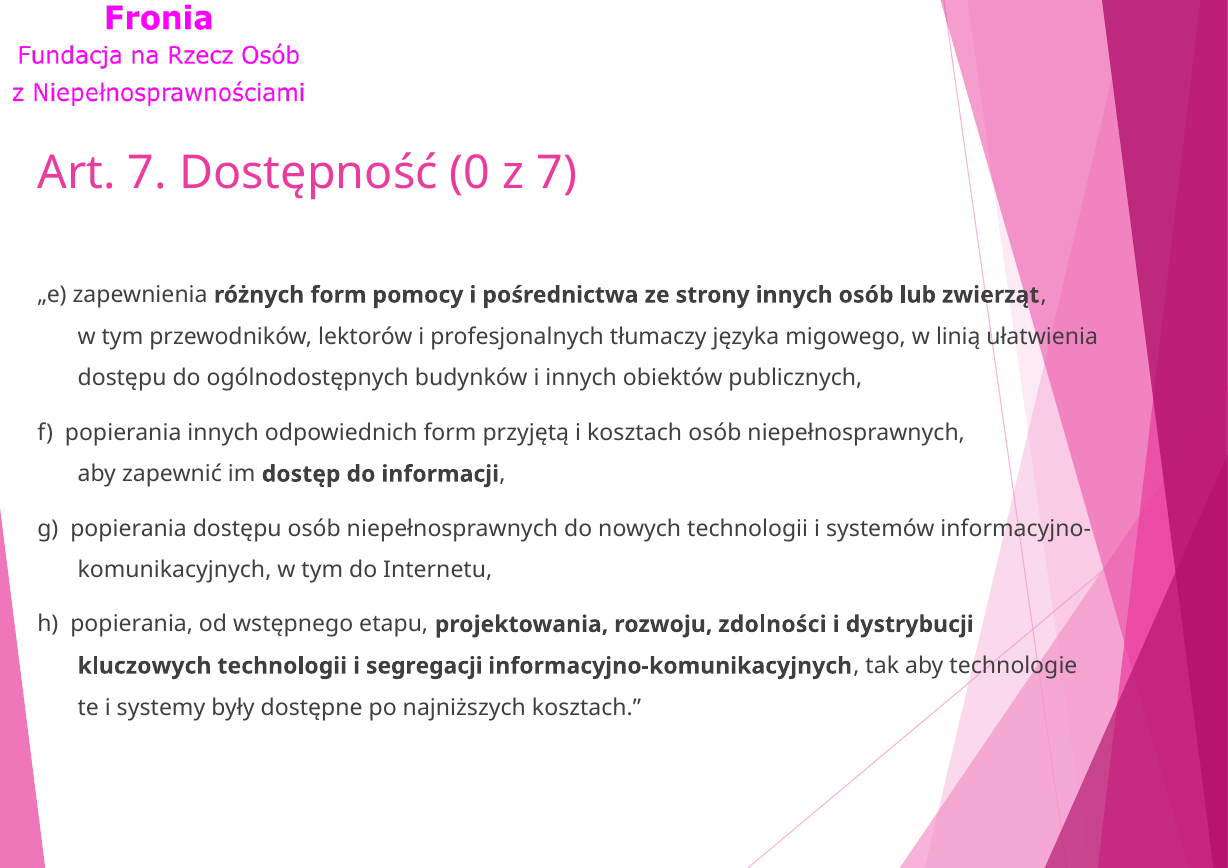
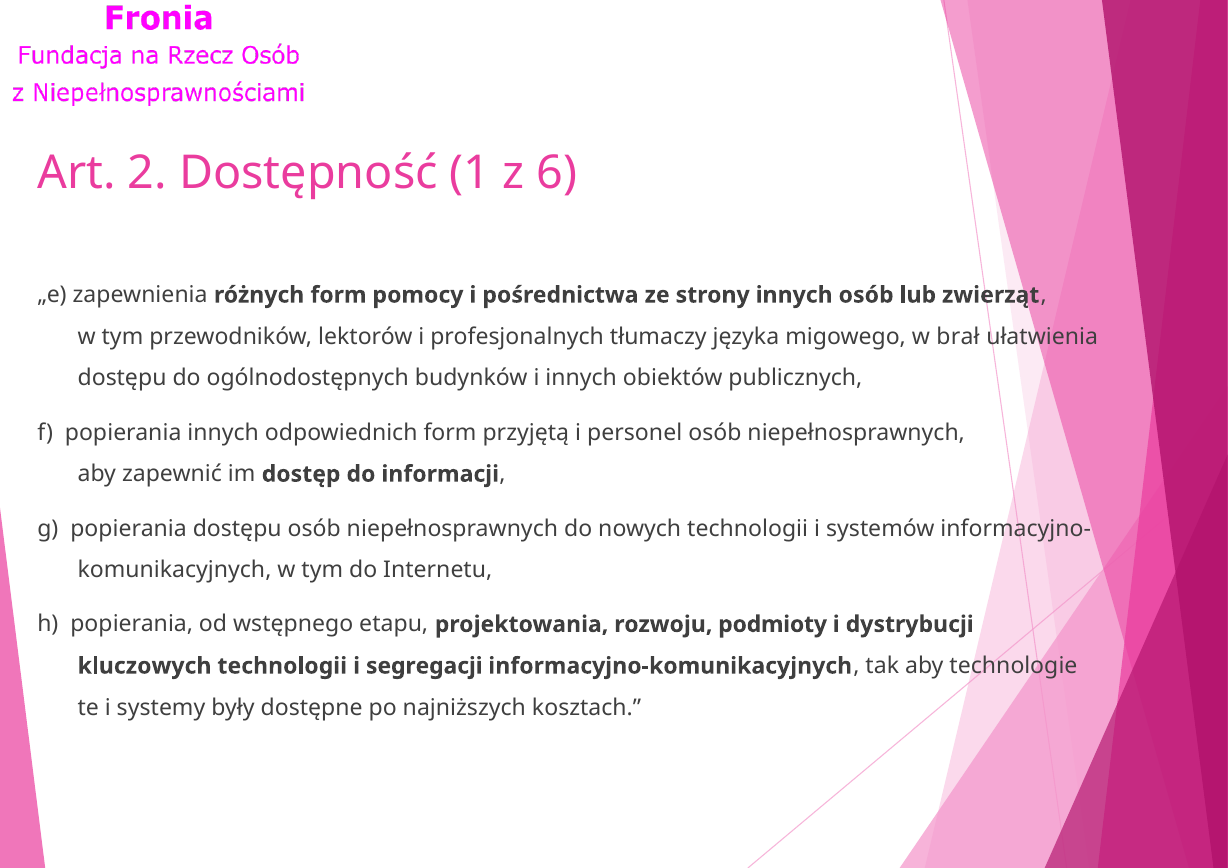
Art 7: 7 -> 2
0: 0 -> 1
z 7: 7 -> 6
linią: linią -> brał
i kosztach: kosztach -> personel
zdolności: zdolności -> podmioty
